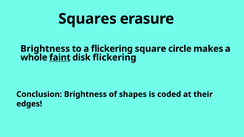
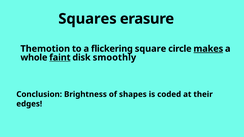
Brightness at (45, 49): Brightness -> Themotion
makes underline: none -> present
disk flickering: flickering -> smoothly
